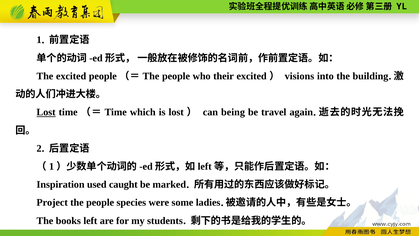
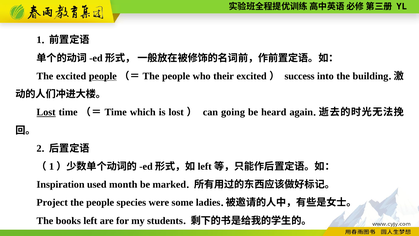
people at (103, 76) underline: none -> present
visions: visions -> success
being: being -> going
travel: travel -> heard
caught: caught -> month
